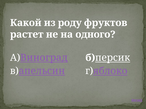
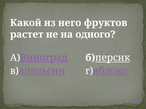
роду: роду -> него
